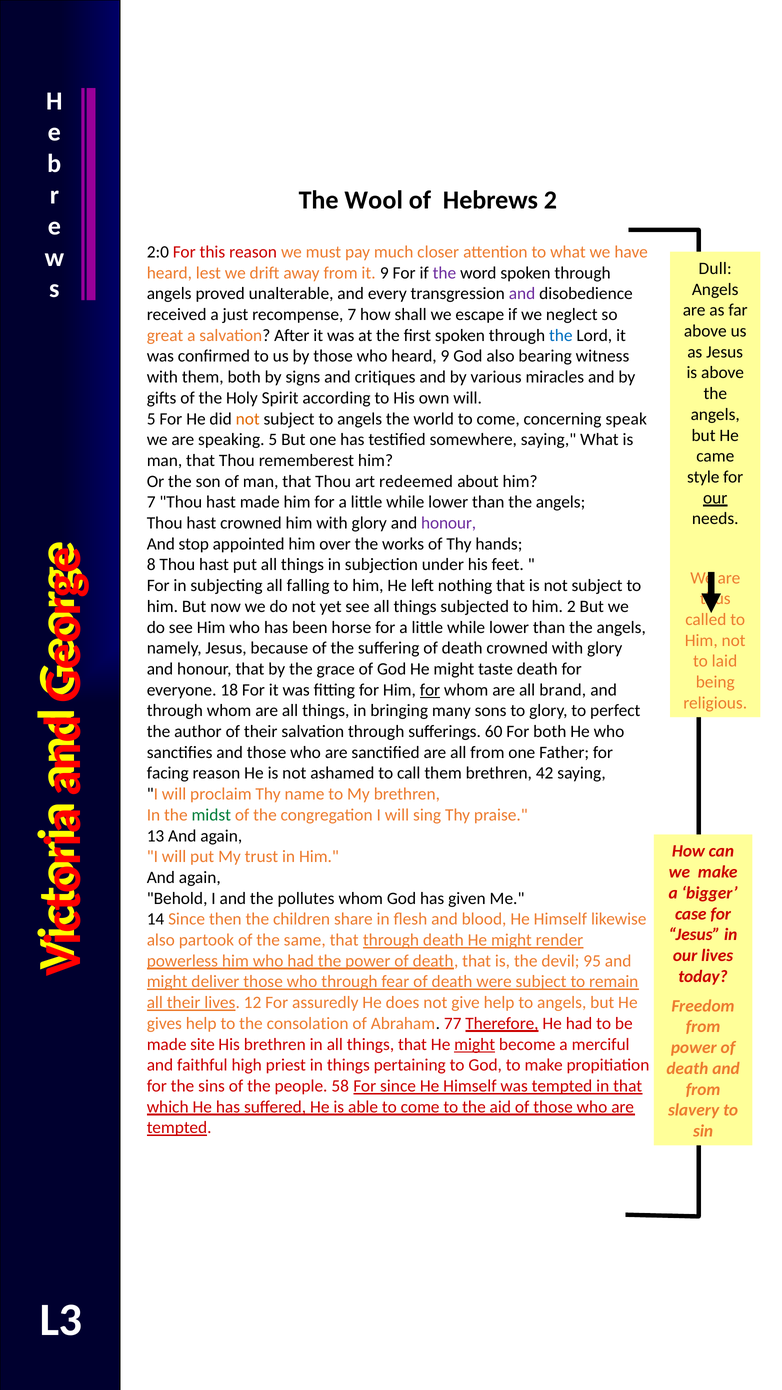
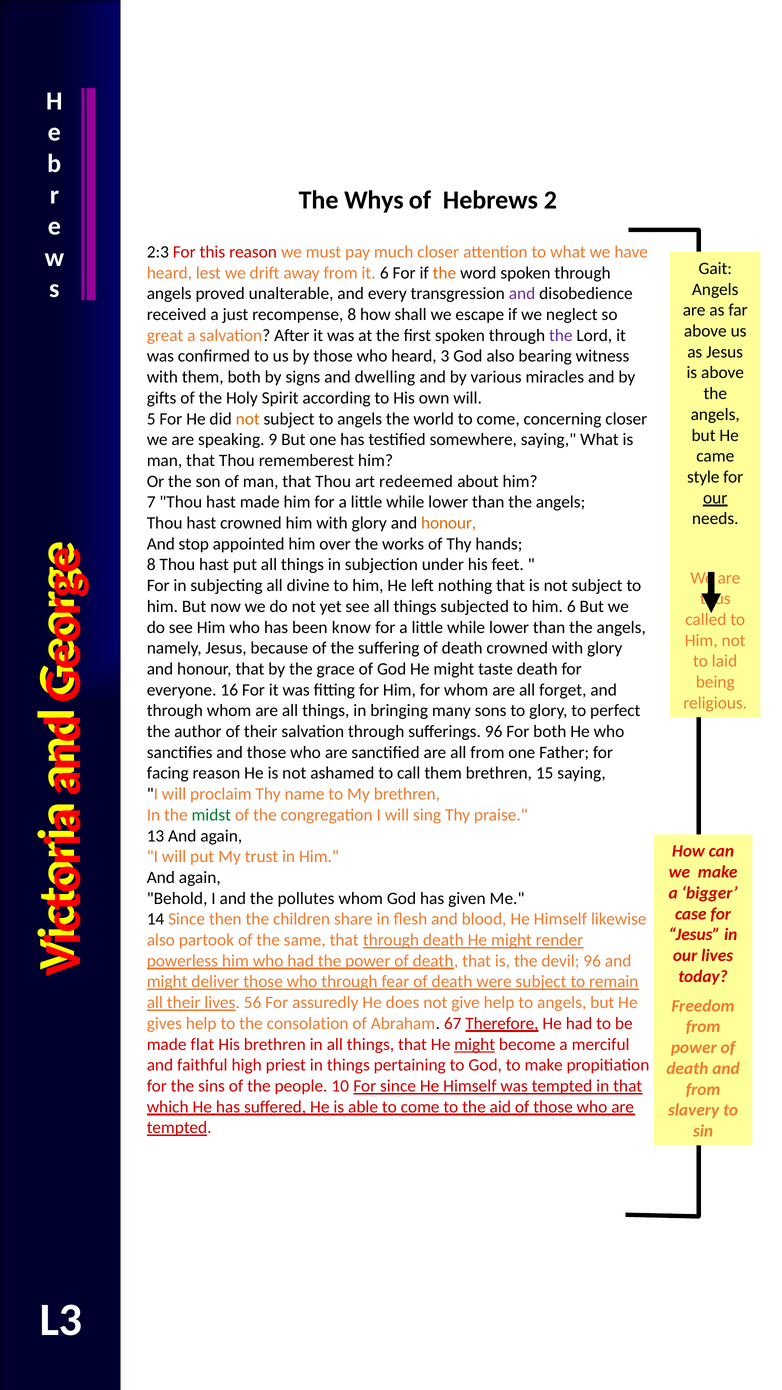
Wool: Wool -> Whys
2:0: 2:0 -> 2:3
Dull: Dull -> Gait
it 9: 9 -> 6
the at (444, 273) colour: purple -> orange
recompense 7: 7 -> 8
the at (561, 335) colour: blue -> purple
heard 9: 9 -> 3
critiques: critiques -> dwelling
concerning speak: speak -> closer
speaking 5: 5 -> 9
honour at (449, 523) colour: purple -> orange
falling: falling -> divine
him 2: 2 -> 6
horse: horse -> know
18: 18 -> 16
for at (430, 690) underline: present -> none
brand: brand -> forget
sufferings 60: 60 -> 96
42: 42 -> 15
devil 95: 95 -> 96
12: 12 -> 56
77: 77 -> 67
site: site -> flat
58: 58 -> 10
